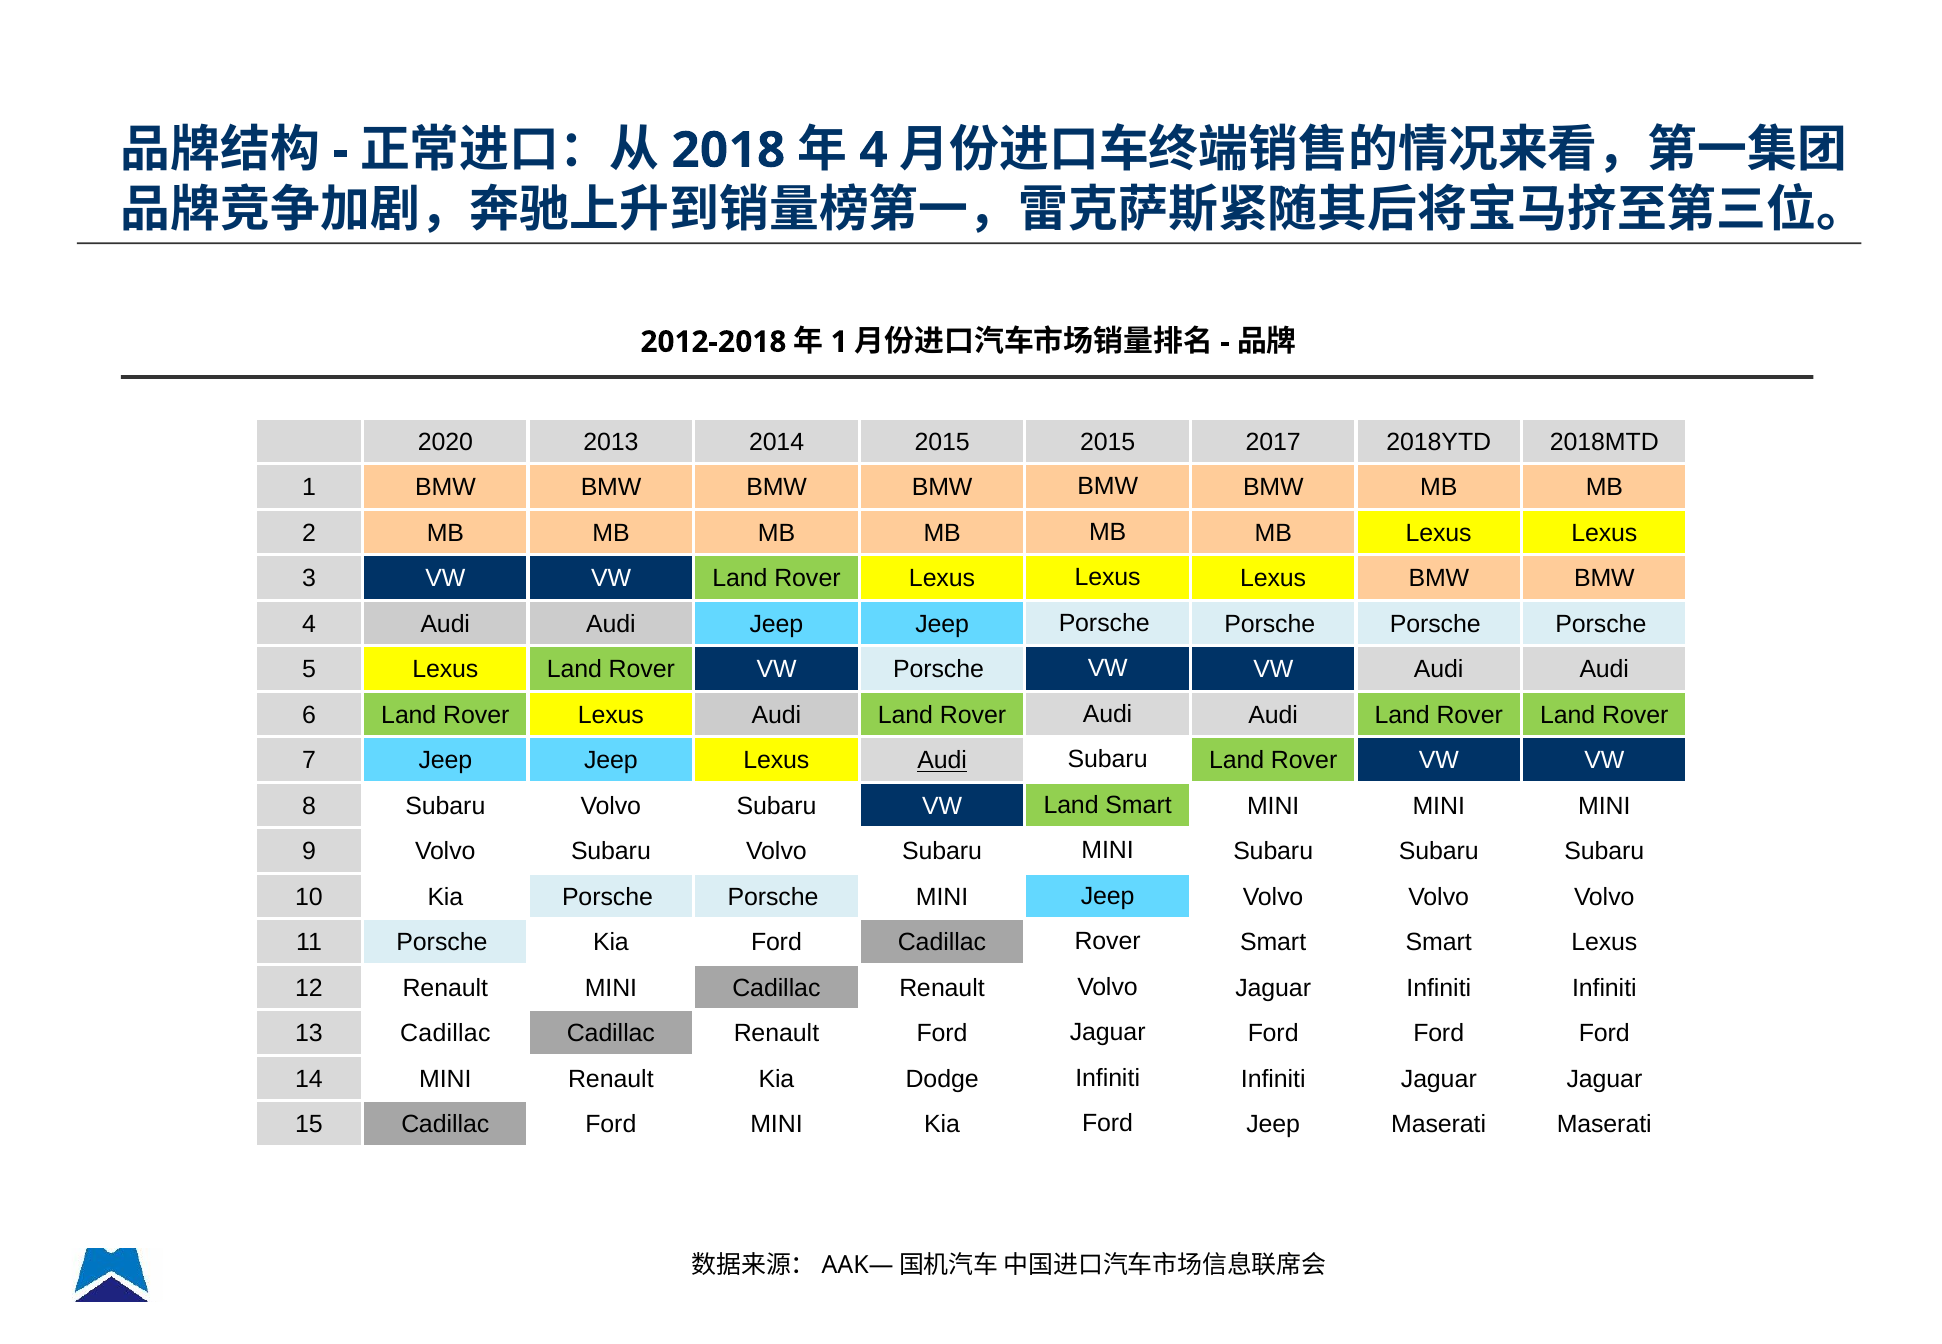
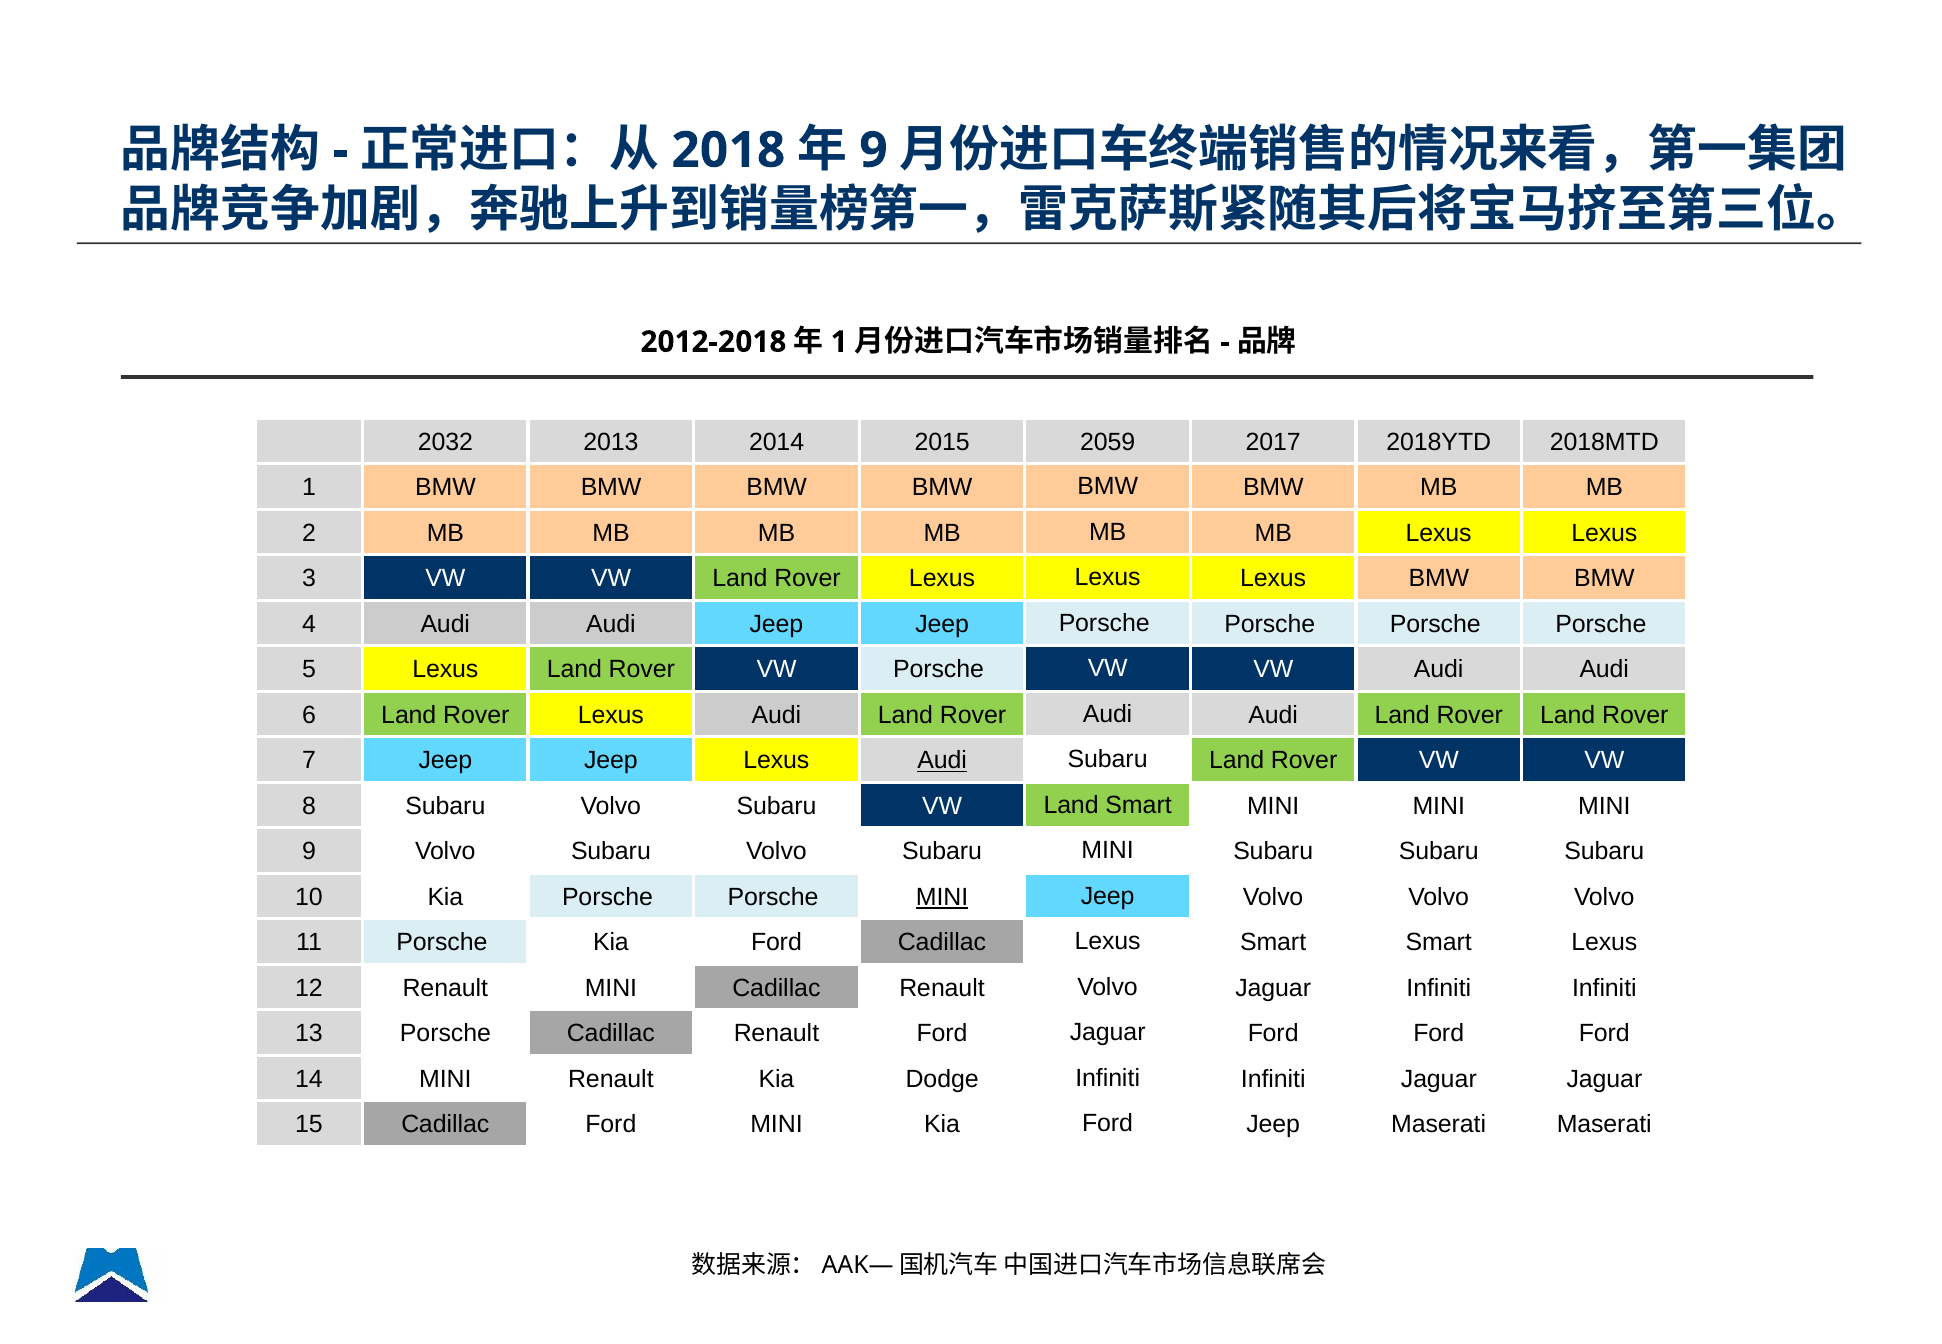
4 at (873, 150): 4 -> 9
2020: 2020 -> 2032
2015 2015: 2015 -> 2059
MINI at (942, 897) underline: none -> present
Cadillac Rover: Rover -> Lexus
13 Cadillac: Cadillac -> Porsche
